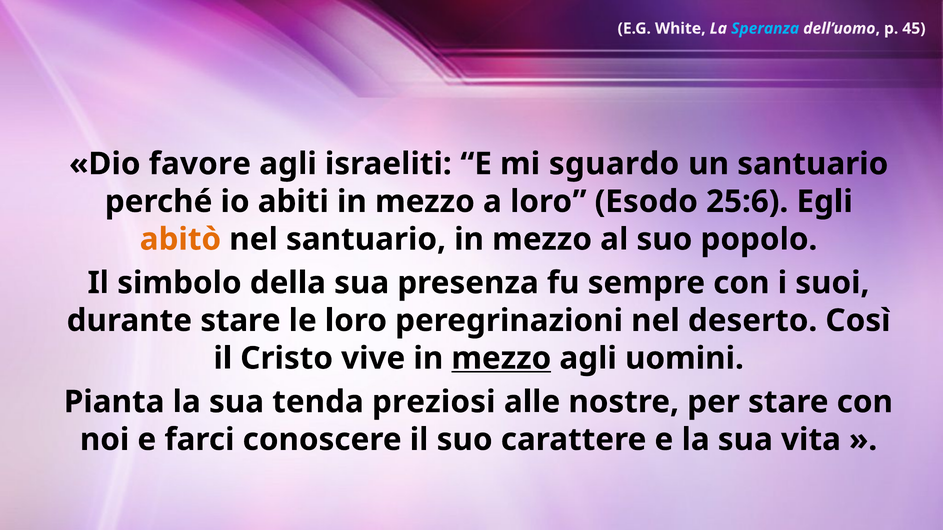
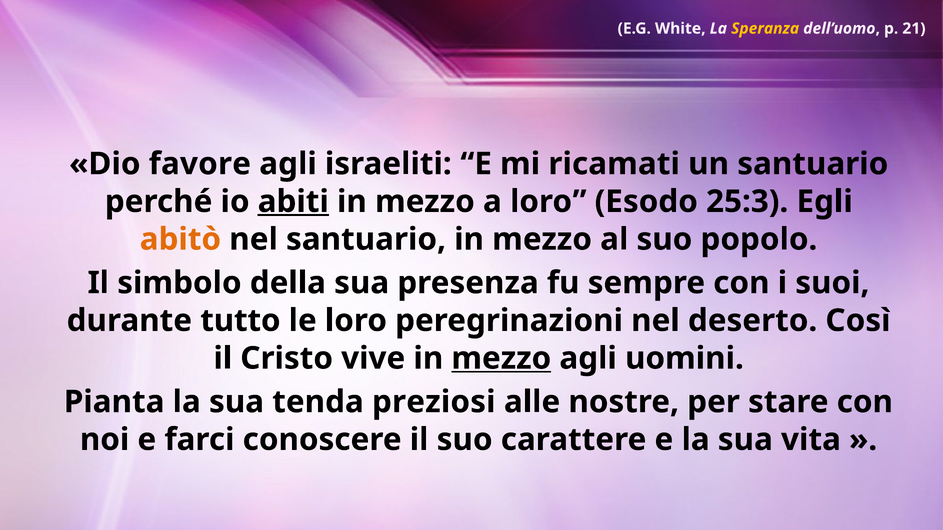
Speranza colour: light blue -> yellow
45: 45 -> 21
sguardo: sguardo -> ricamati
abiti underline: none -> present
25:6: 25:6 -> 25:3
durante stare: stare -> tutto
